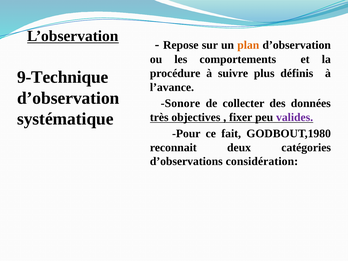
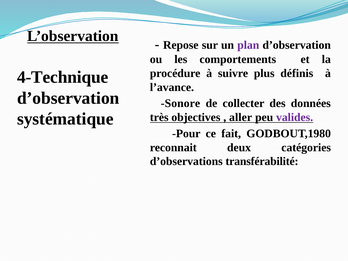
plan colour: orange -> purple
9-Technique: 9-Technique -> 4-Technique
fixer: fixer -> aller
considération: considération -> transférabilité
